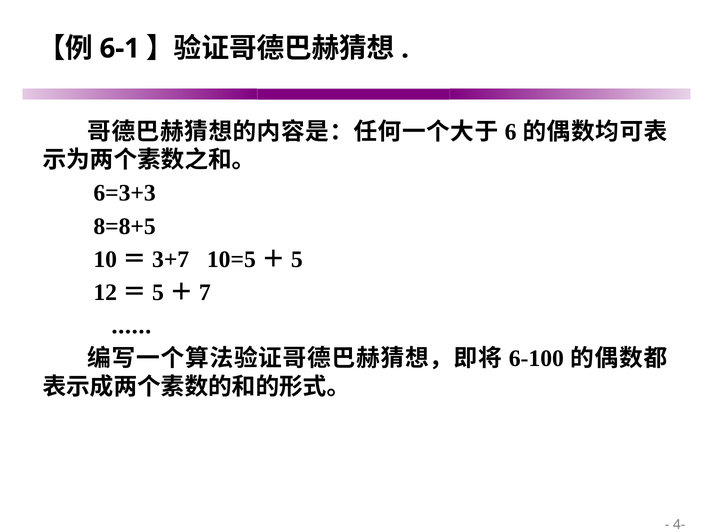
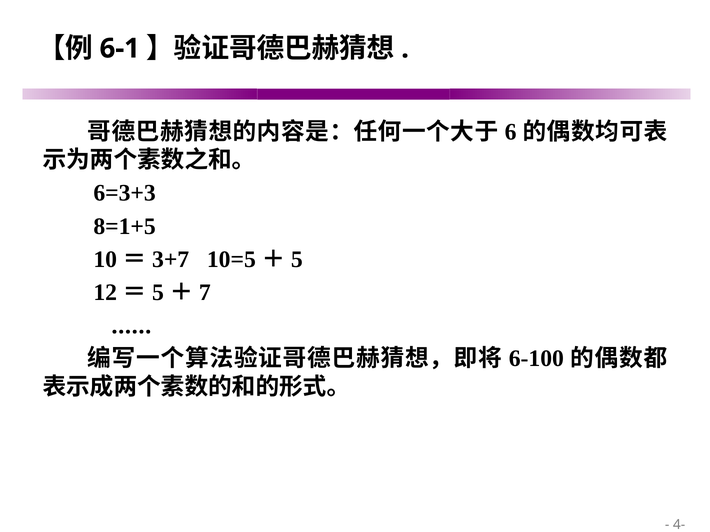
8=8+5: 8=8+5 -> 8=1+5
